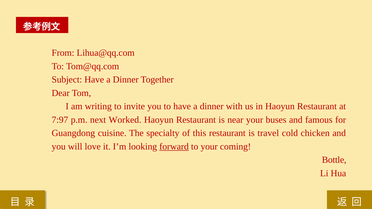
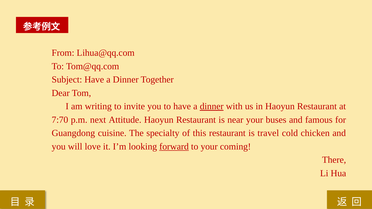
dinner at (212, 107) underline: none -> present
7:97: 7:97 -> 7:70
Worked: Worked -> Attitude
Bottle: Bottle -> There
